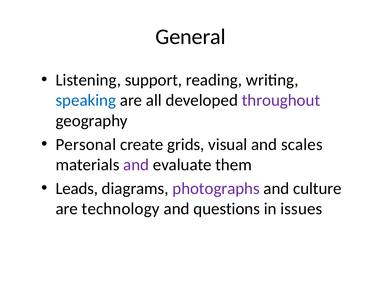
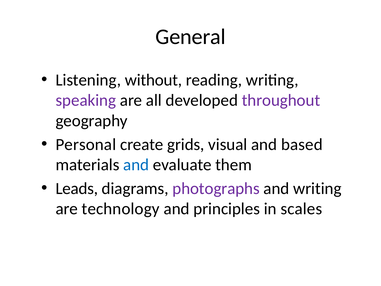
support: support -> without
speaking colour: blue -> purple
scales: scales -> based
and at (136, 165) colour: purple -> blue
and culture: culture -> writing
questions: questions -> principles
issues: issues -> scales
